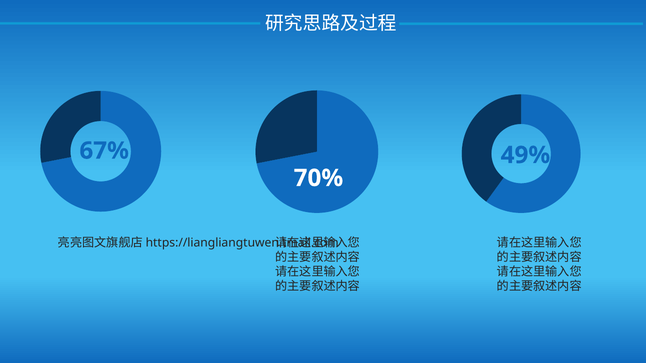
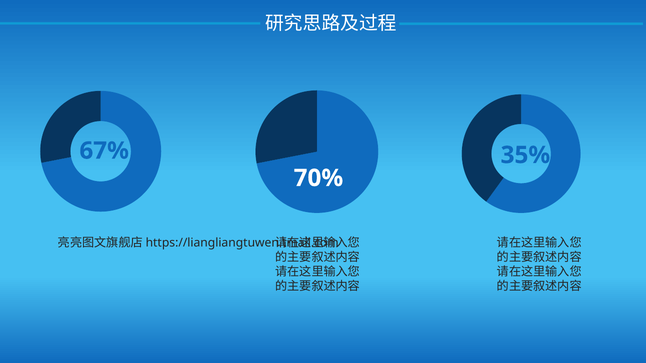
49%: 49% -> 35%
